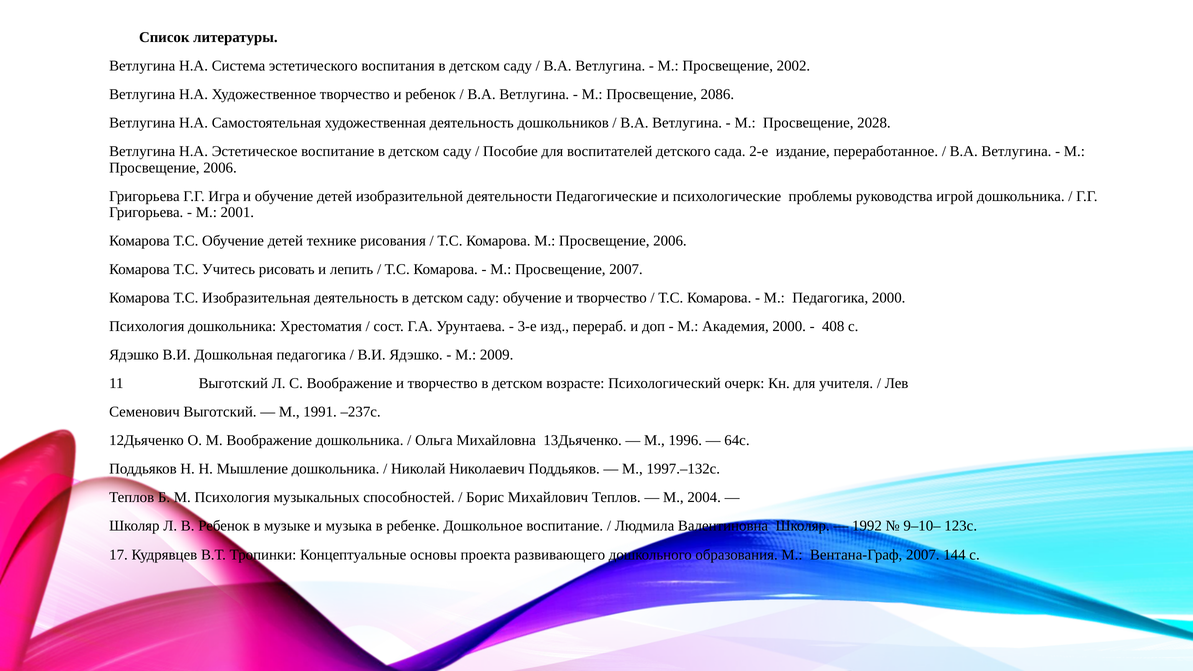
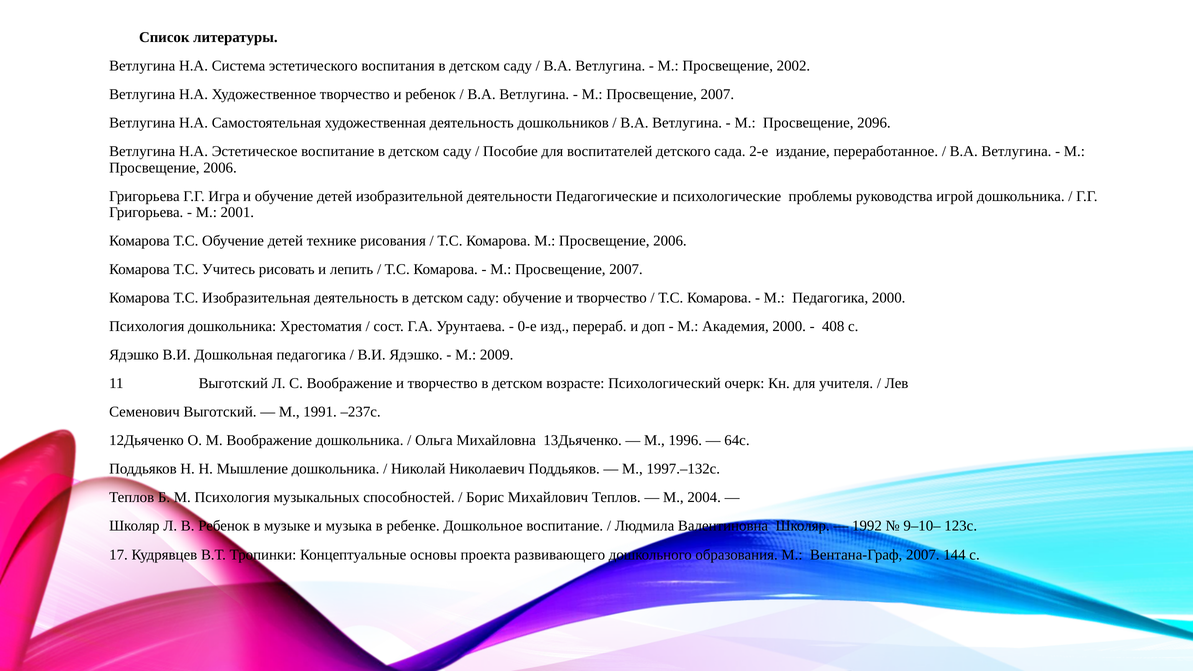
2086 at (717, 94): 2086 -> 2007
2028: 2028 -> 2096
3-е: 3-е -> 0-е
